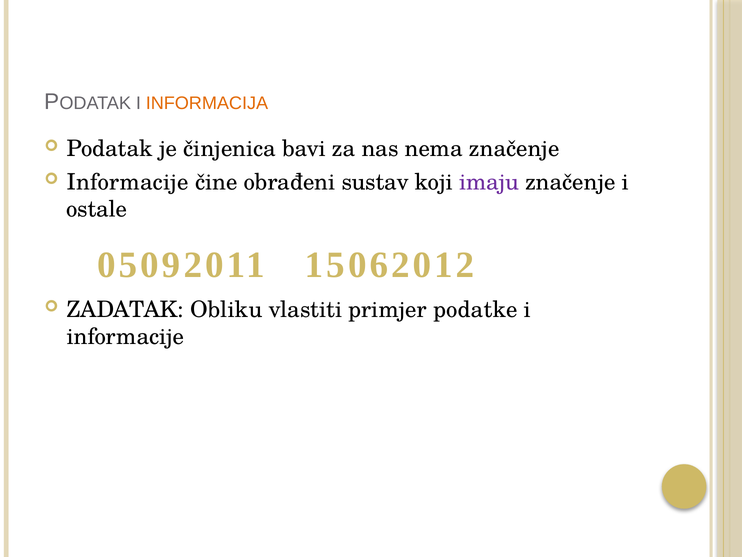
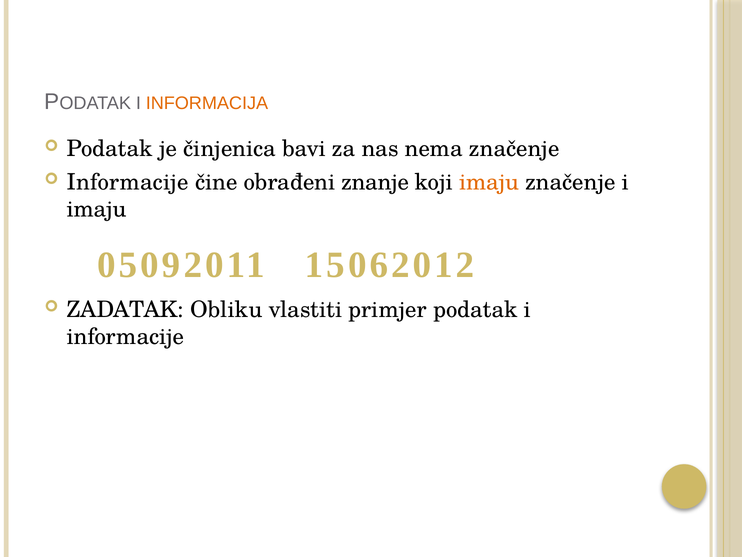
sustav: sustav -> znanje
imaju at (489, 182) colour: purple -> orange
ostale at (97, 209): ostale -> imaju
primjer podatke: podatke -> podatak
